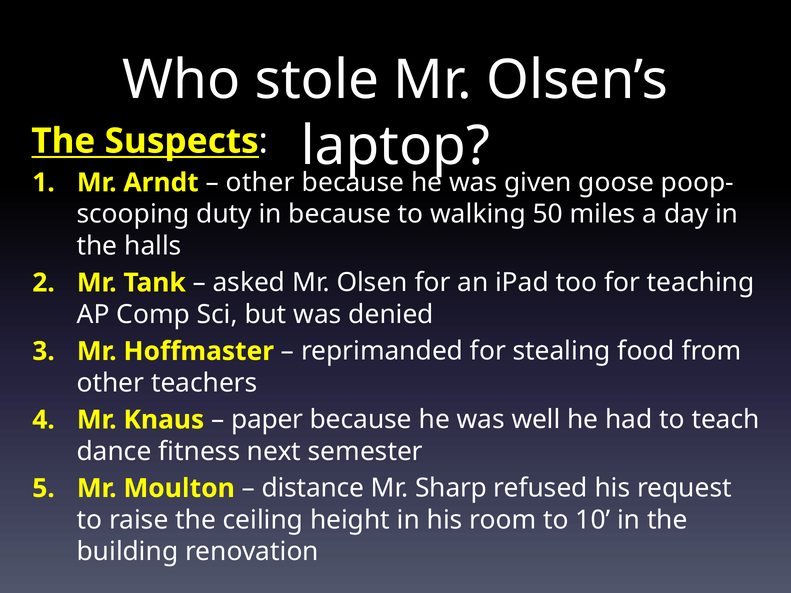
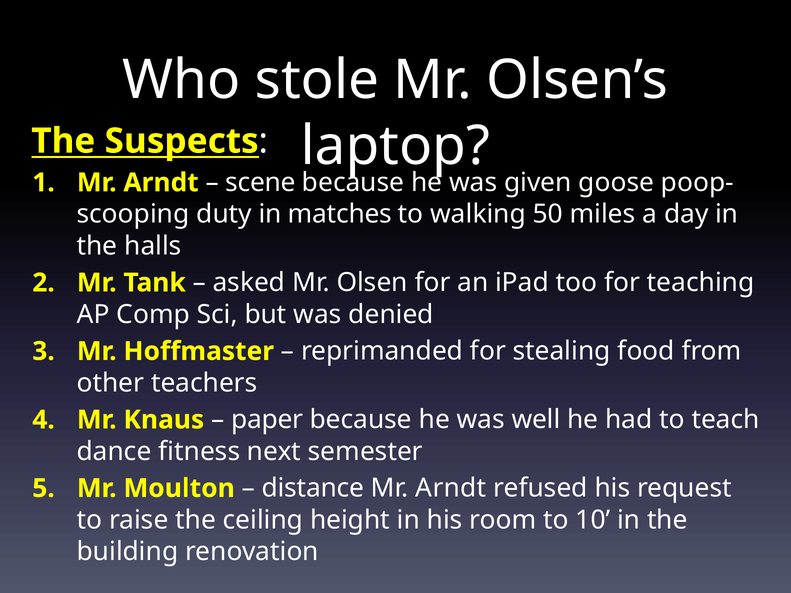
other at (260, 183): other -> scene
in because: because -> matches
Sharp at (451, 489): Sharp -> Arndt
